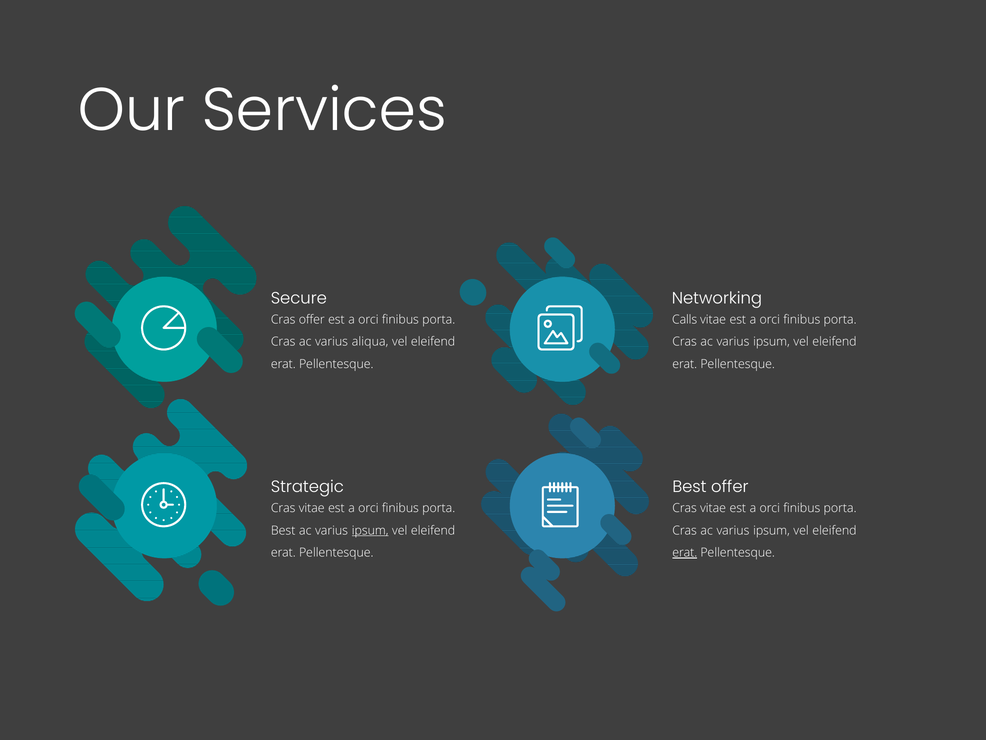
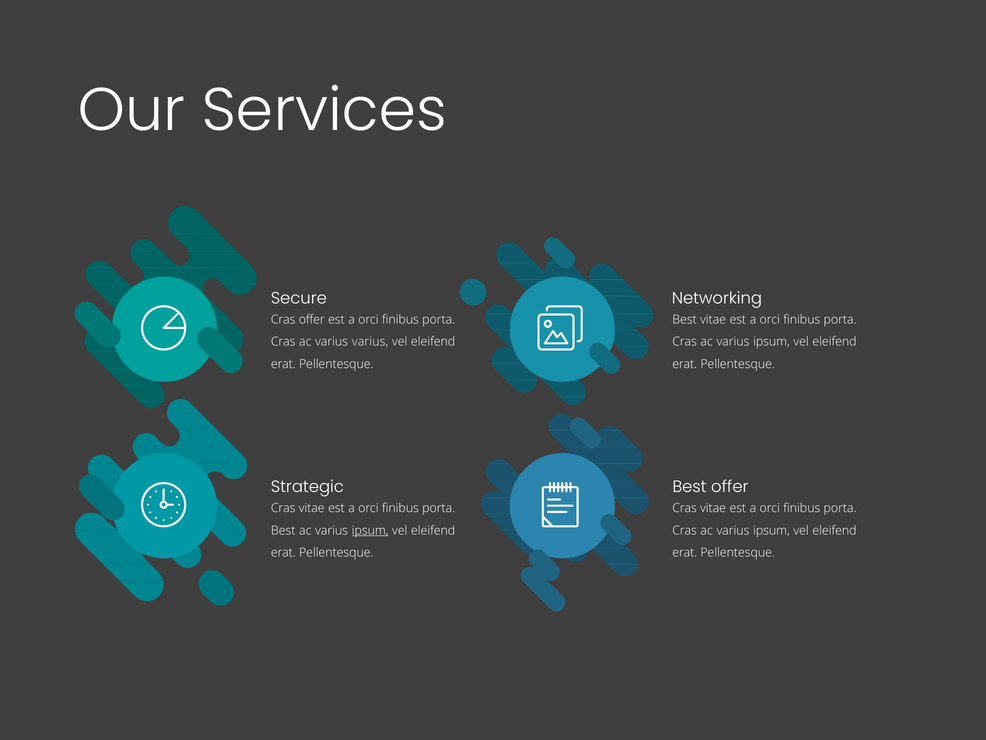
Calls at (685, 319): Calls -> Best
varius aliqua: aliqua -> varius
erat at (685, 552) underline: present -> none
